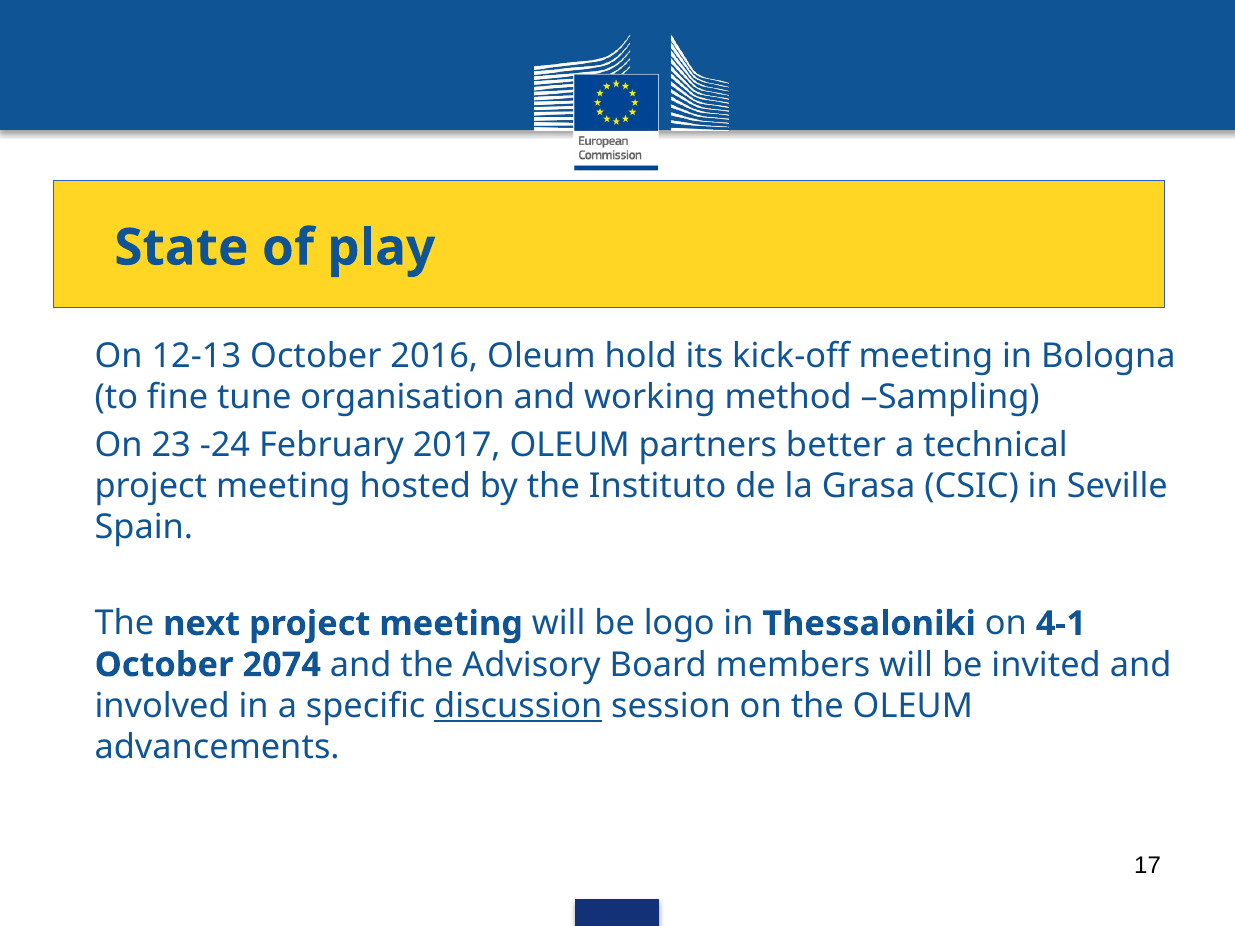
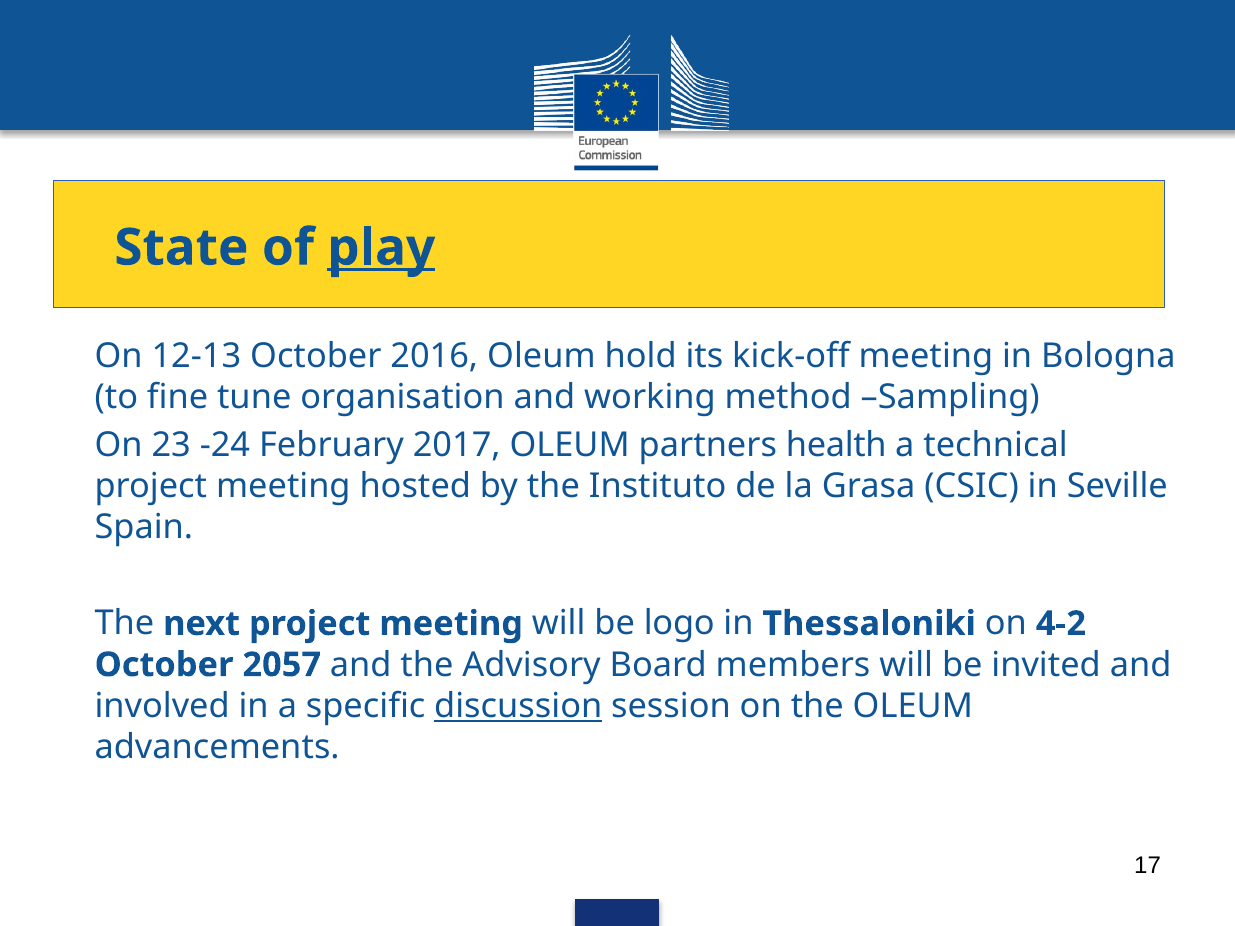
play underline: none -> present
better: better -> health
4-1: 4-1 -> 4-2
2074: 2074 -> 2057
